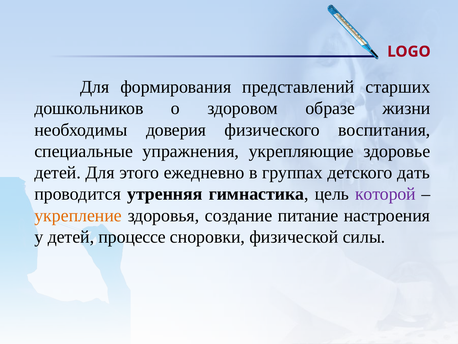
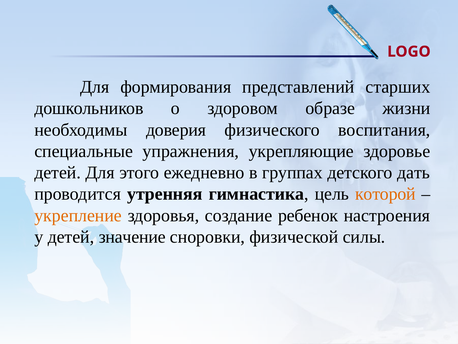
которой colour: purple -> orange
питание: питание -> ребенок
процессе: процессе -> значение
